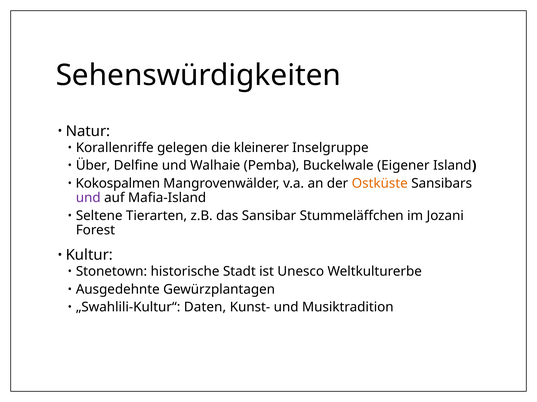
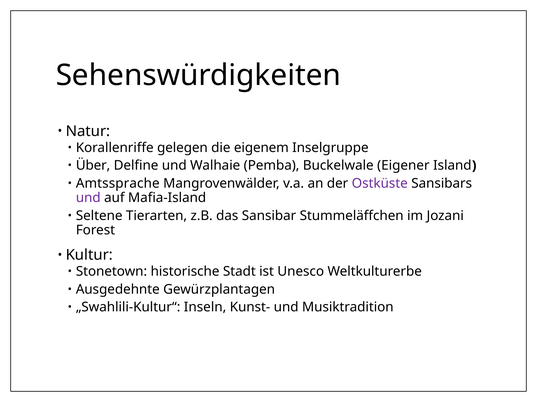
kleinerer: kleinerer -> eigenem
Kokospalmen: Kokospalmen -> Amtssprache
Ostküste colour: orange -> purple
Daten: Daten -> Inseln
